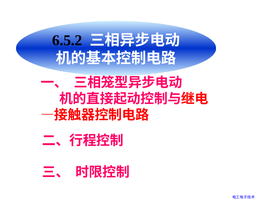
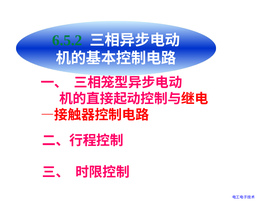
6.5.2 colour: black -> green
